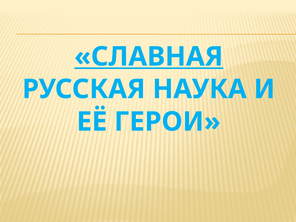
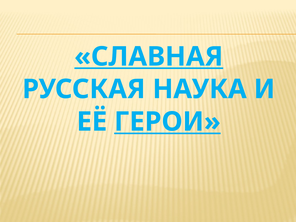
ГЕРОИ underline: none -> present
